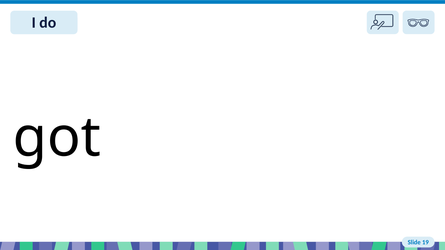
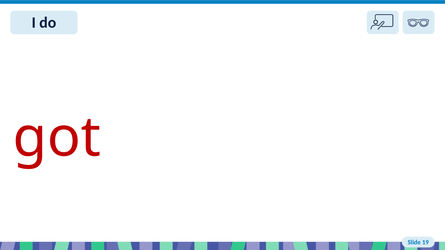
got colour: black -> red
